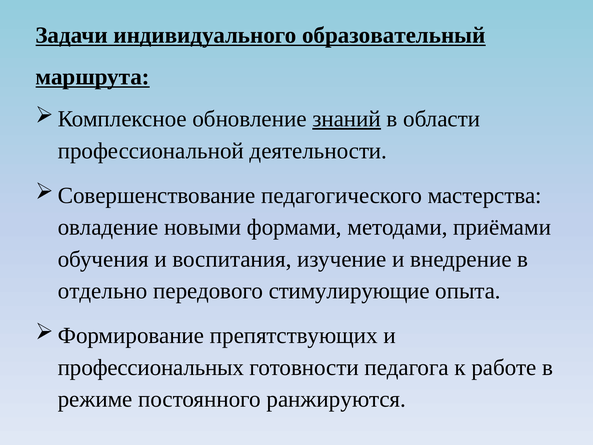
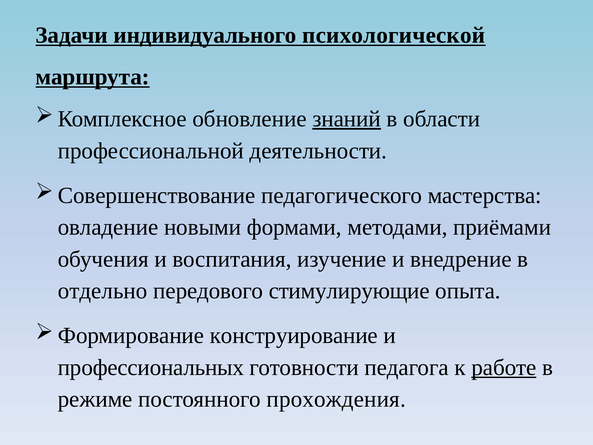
образовательный: образовательный -> психологической
препятствующих: препятствующих -> конструирование
работе underline: none -> present
ранжируются: ранжируются -> прохождения
